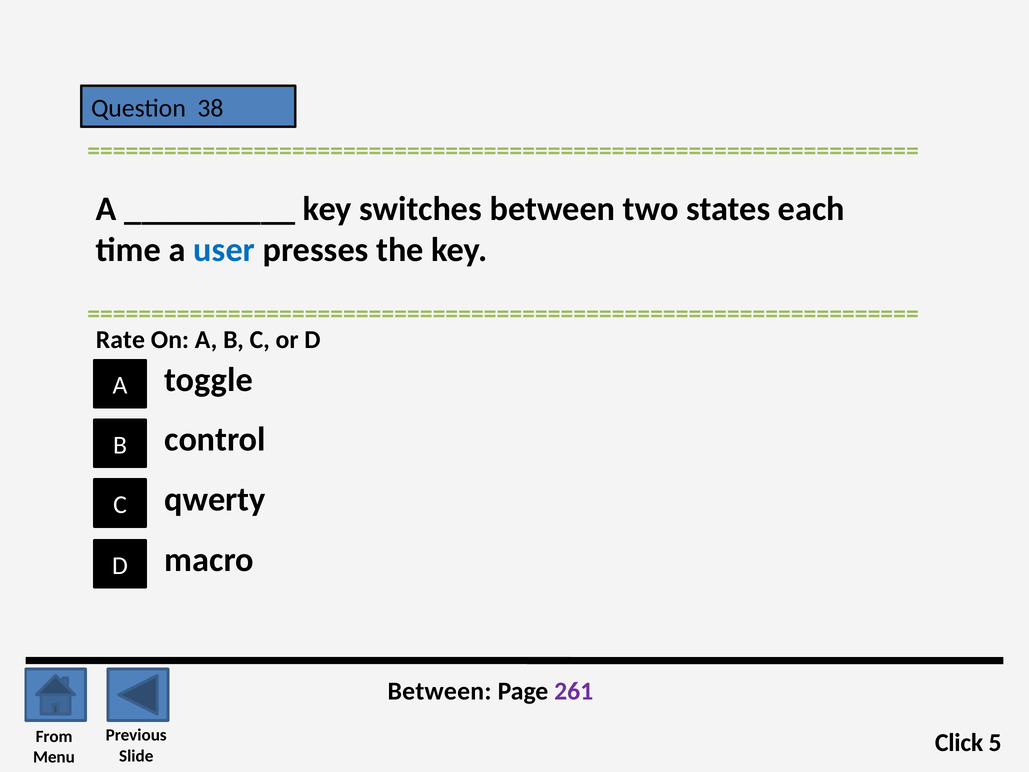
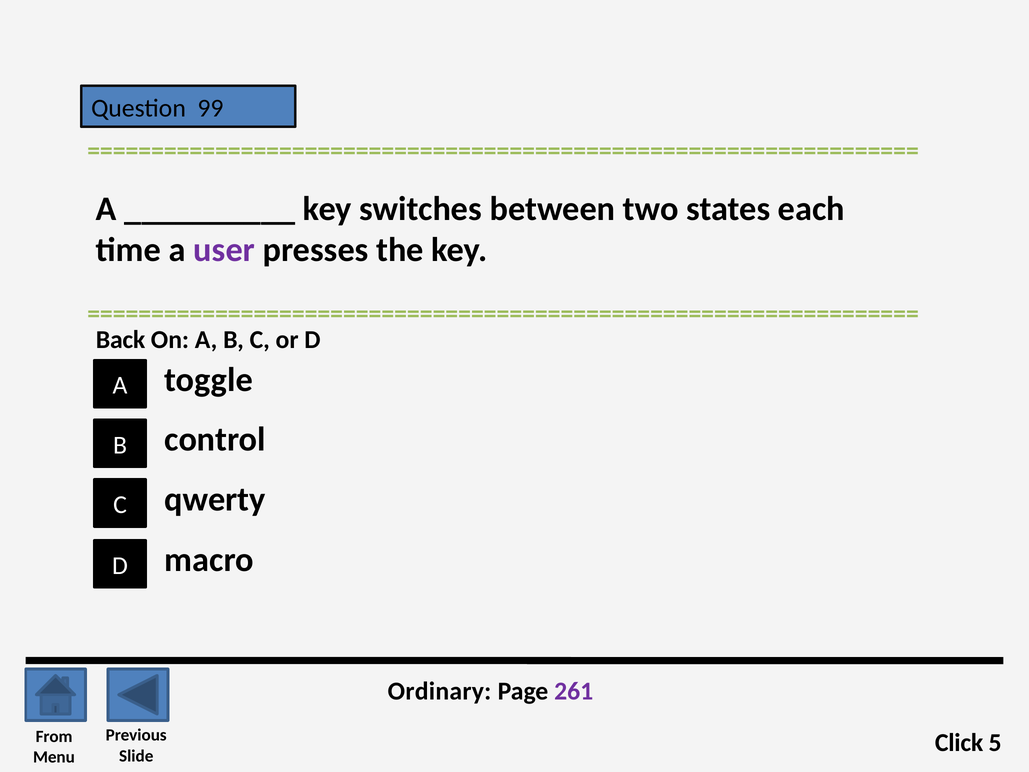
38: 38 -> 99
user colour: blue -> purple
Rate: Rate -> Back
Between at (440, 691): Between -> Ordinary
